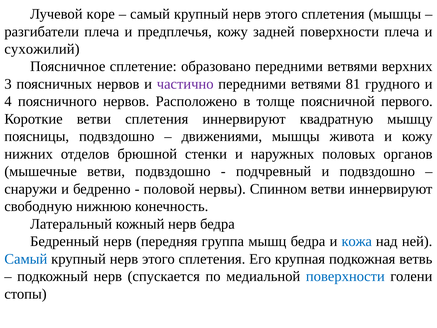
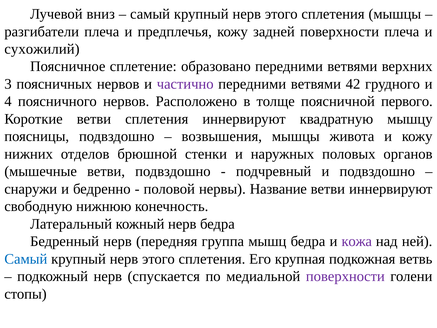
коре: коре -> вниз
81: 81 -> 42
движениями: движениями -> возвышения
Спинном: Спинном -> Название
кожа colour: blue -> purple
поверхности at (345, 276) colour: blue -> purple
